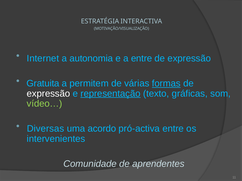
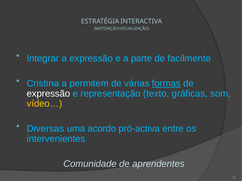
Internet: Internet -> Integrar
a autonomia: autonomia -> expressão
a entre: entre -> parte
expressão at (189, 59): expressão -> facilmente
Gratuita: Gratuita -> Cristina
representação underline: present -> none
vídeo… colour: light green -> yellow
